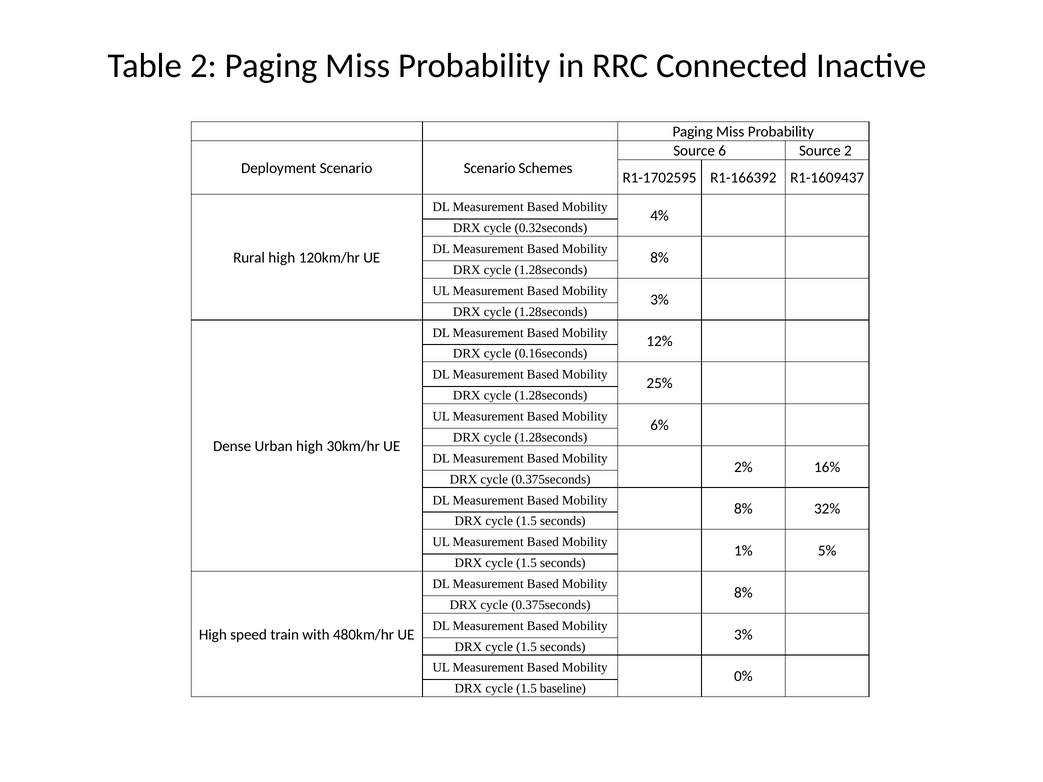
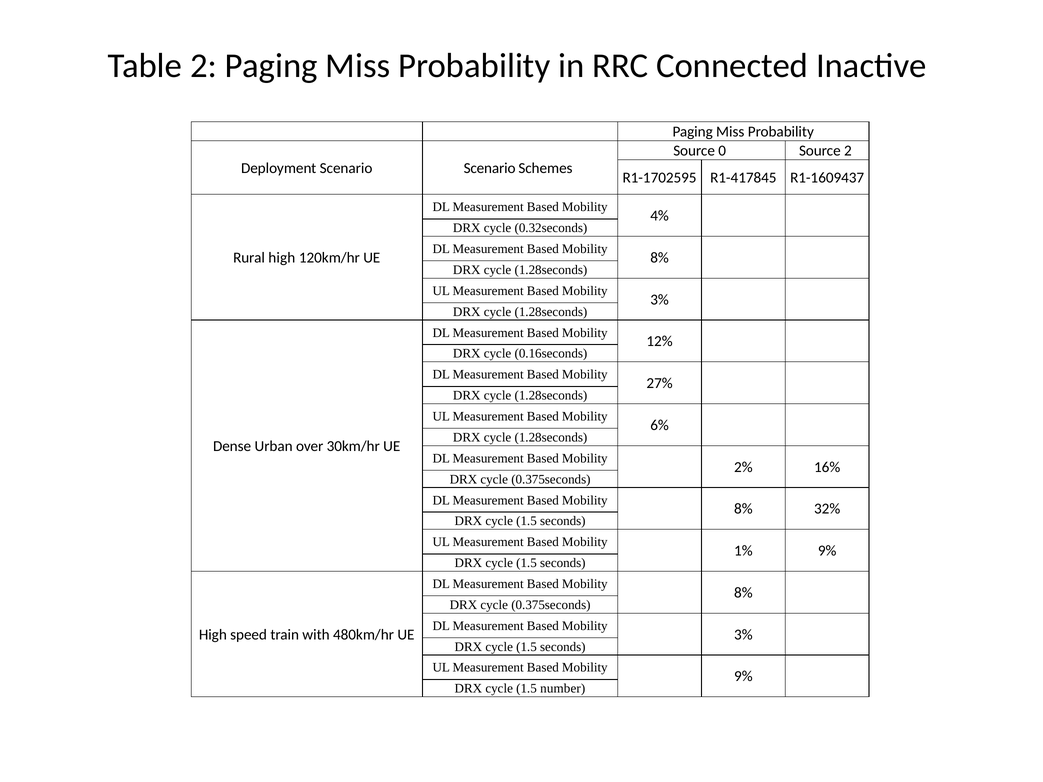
6: 6 -> 0
R1-166392: R1-166392 -> R1-417845
25%: 25% -> 27%
Urban high: high -> over
1% 5%: 5% -> 9%
0% at (743, 677): 0% -> 9%
baseline: baseline -> number
